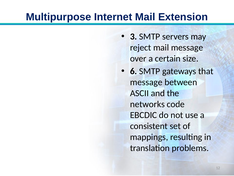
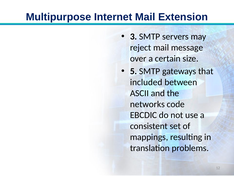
6: 6 -> 5
message at (146, 82): message -> included
